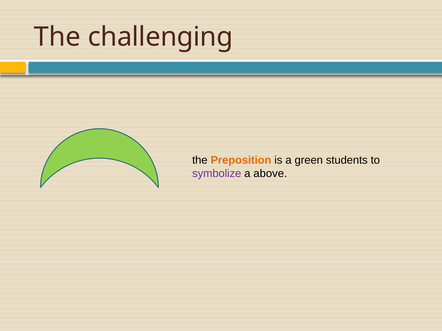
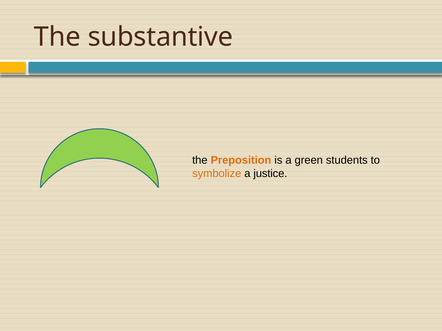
challenging: challenging -> substantive
symbolize colour: purple -> orange
above: above -> justice
